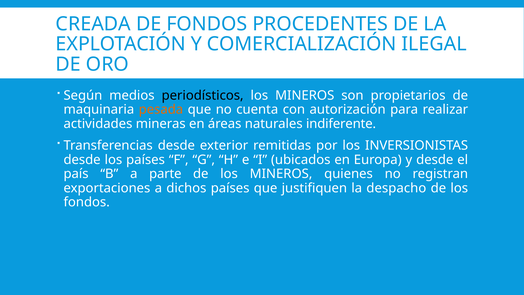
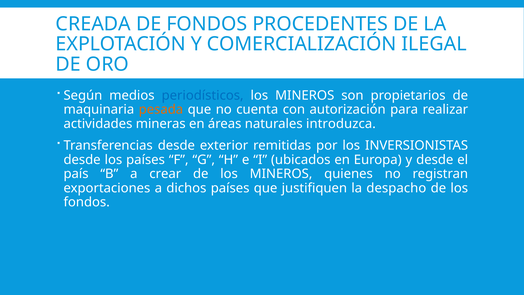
periodísticos colour: black -> blue
indiferente: indiferente -> introduzca
parte: parte -> crear
